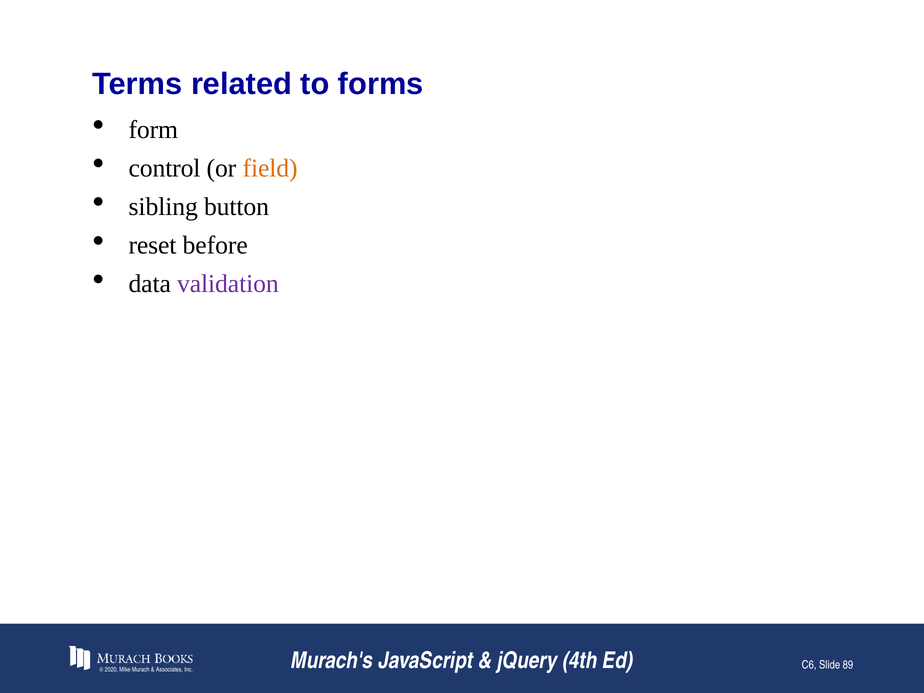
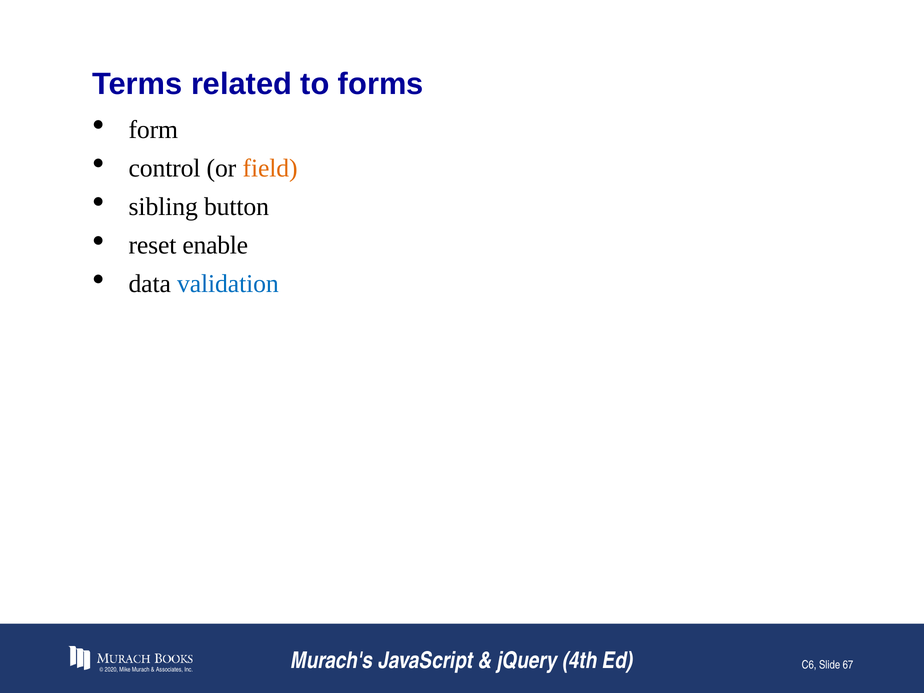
before: before -> enable
validation colour: purple -> blue
89: 89 -> 67
